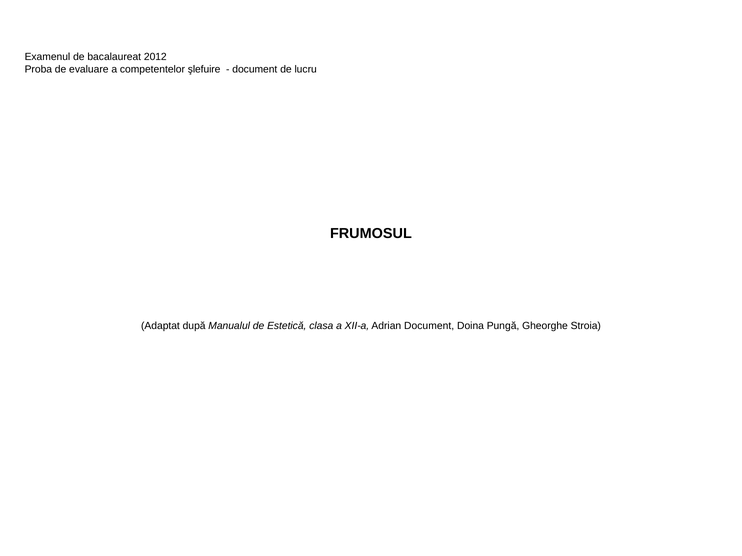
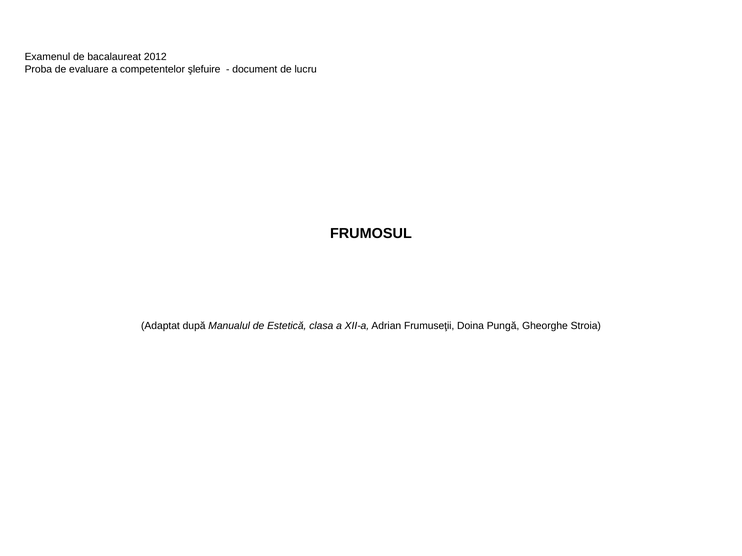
Adrian Document: Document -> Frumuseţii
